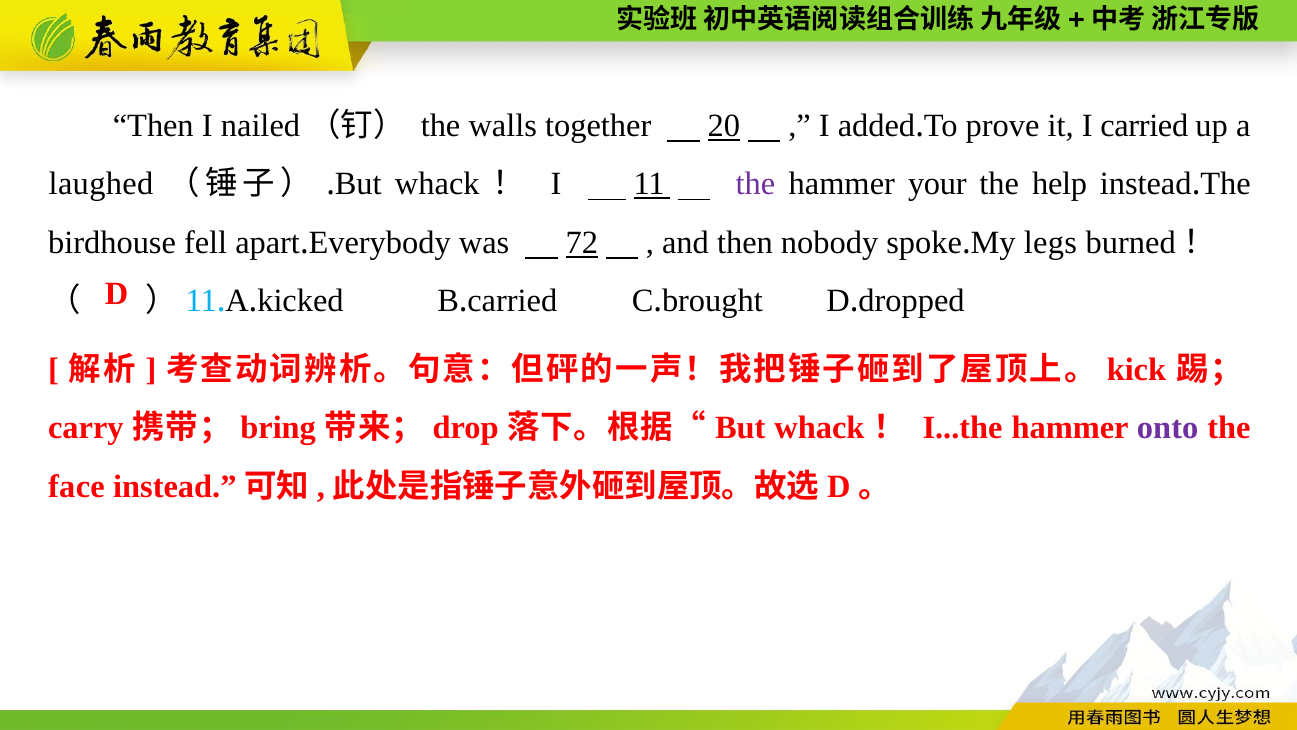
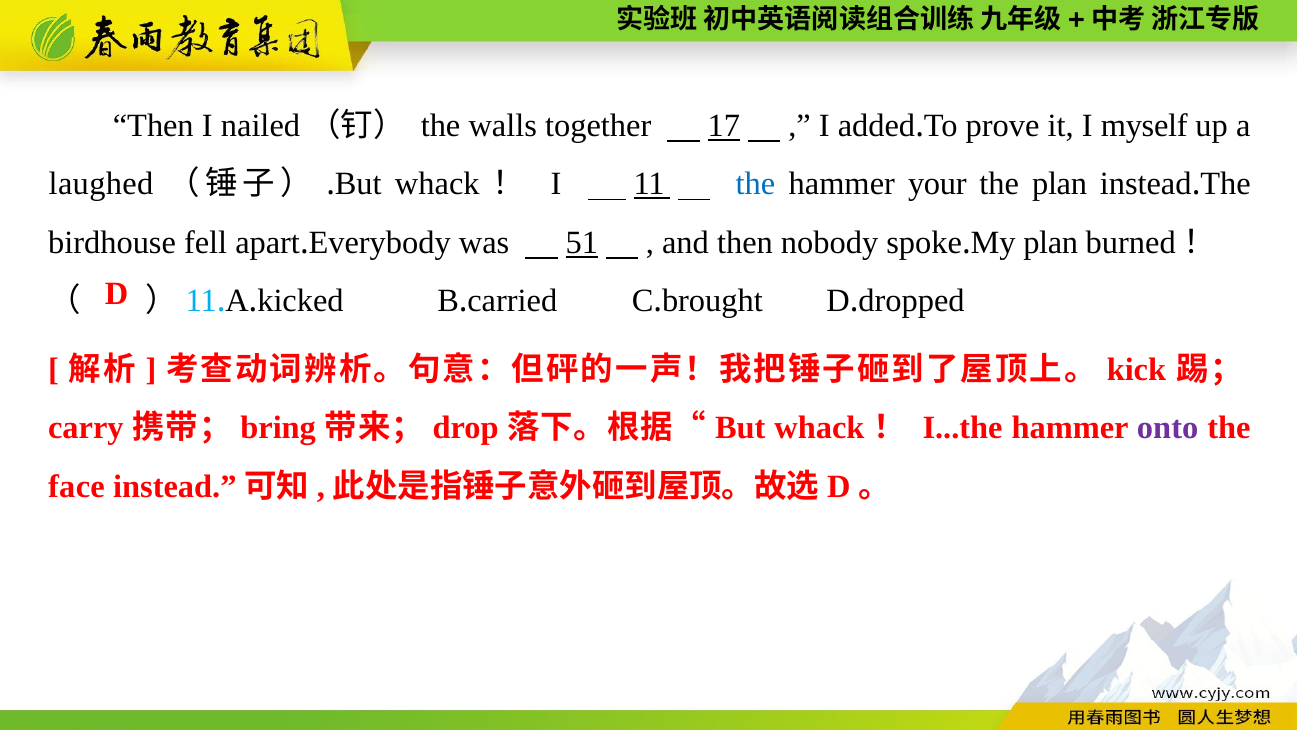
20: 20 -> 17
I carried: carried -> myself
the at (756, 184) colour: purple -> blue
the help: help -> plan
72: 72 -> 51
legs at (1050, 242): legs -> plan
